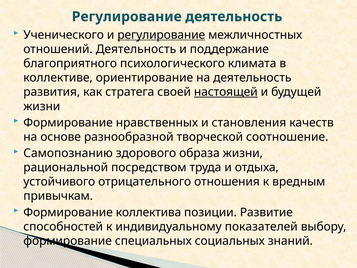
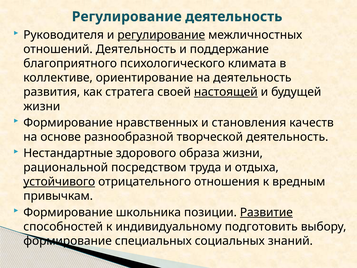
Ученического: Ученического -> Руководителя
творческой соотношение: соотношение -> деятельность
Самопознанию: Самопознанию -> Нестандартные
устойчивого underline: none -> present
коллектива: коллектива -> школьника
Развитие underline: none -> present
показателей: показателей -> подготовить
